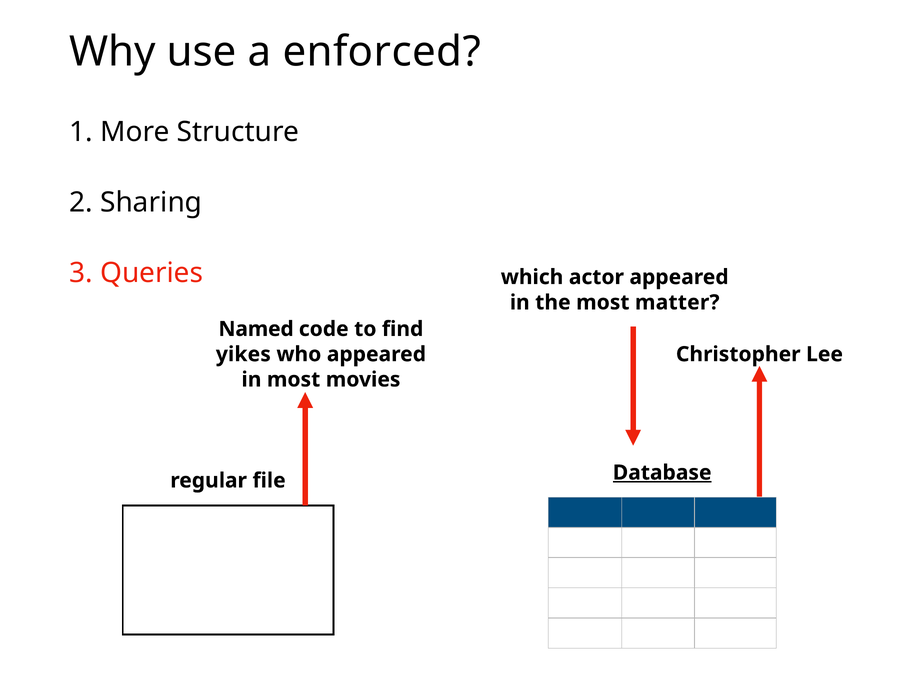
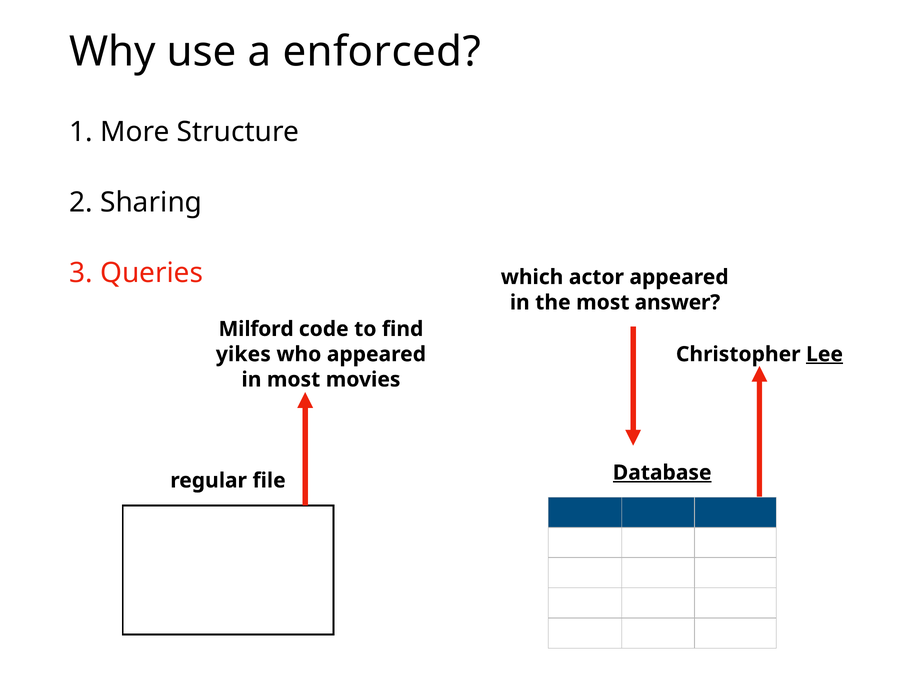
matter: matter -> answer
Named: Named -> Milford
Lee underline: none -> present
